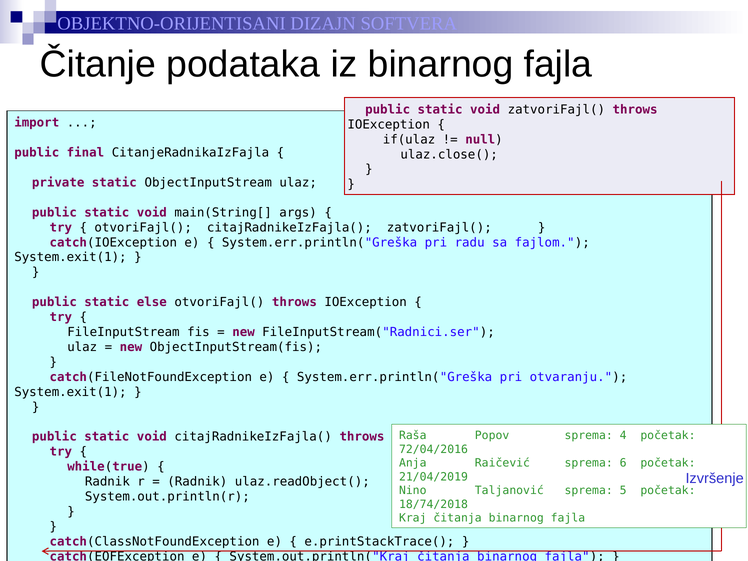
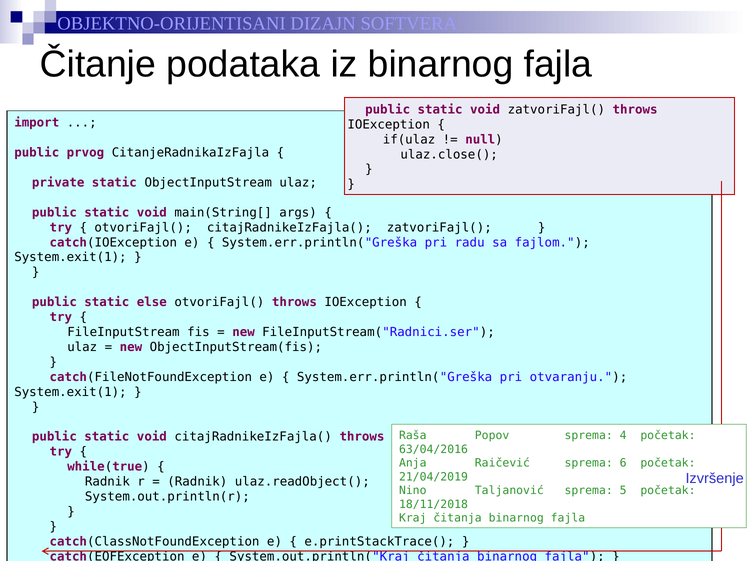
final: final -> prvog
72/04/2016: 72/04/2016 -> 63/04/2016
18/74/2018: 18/74/2018 -> 18/11/2018
